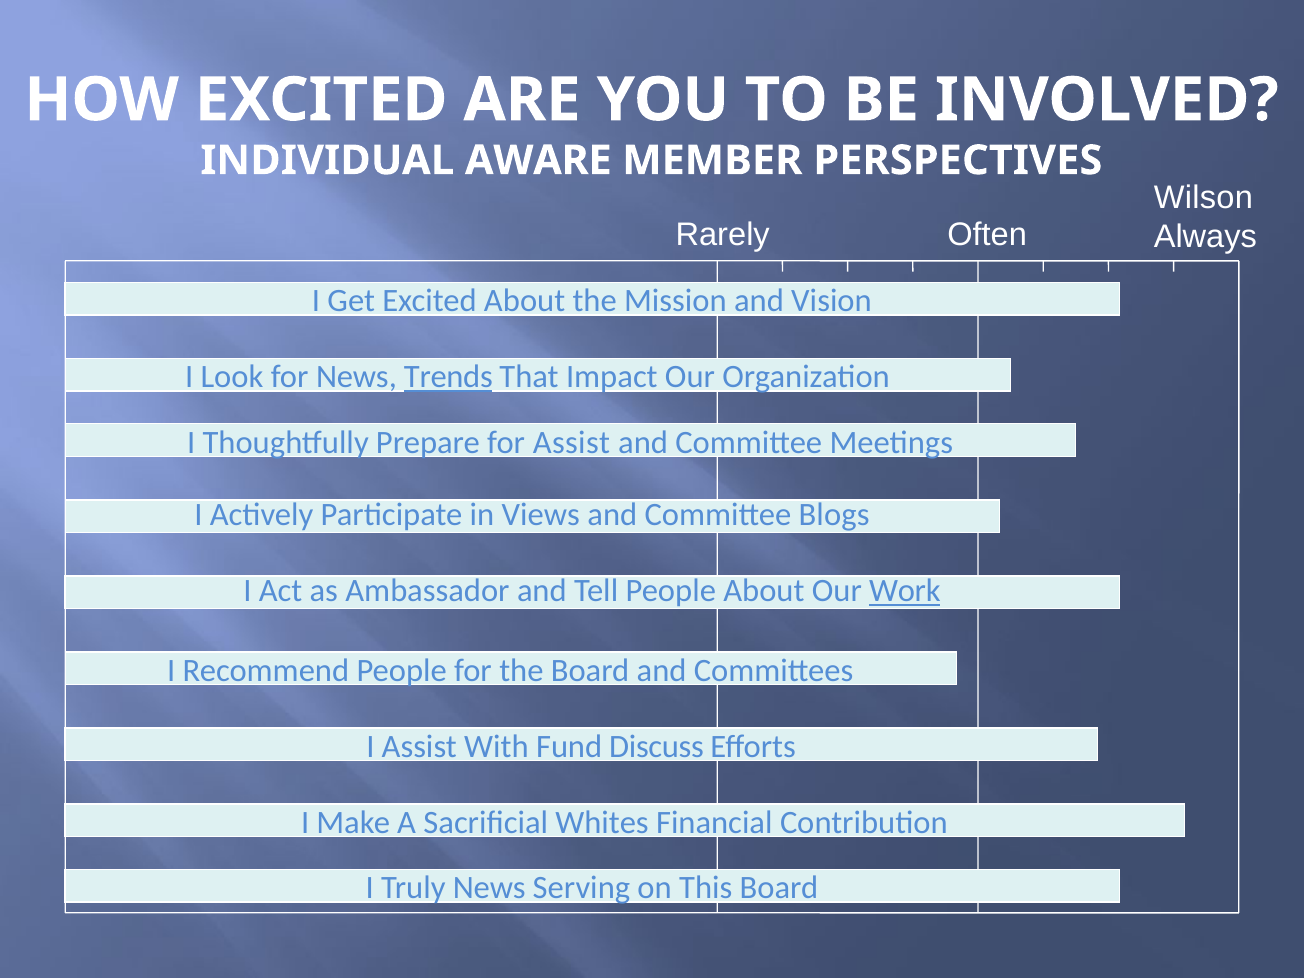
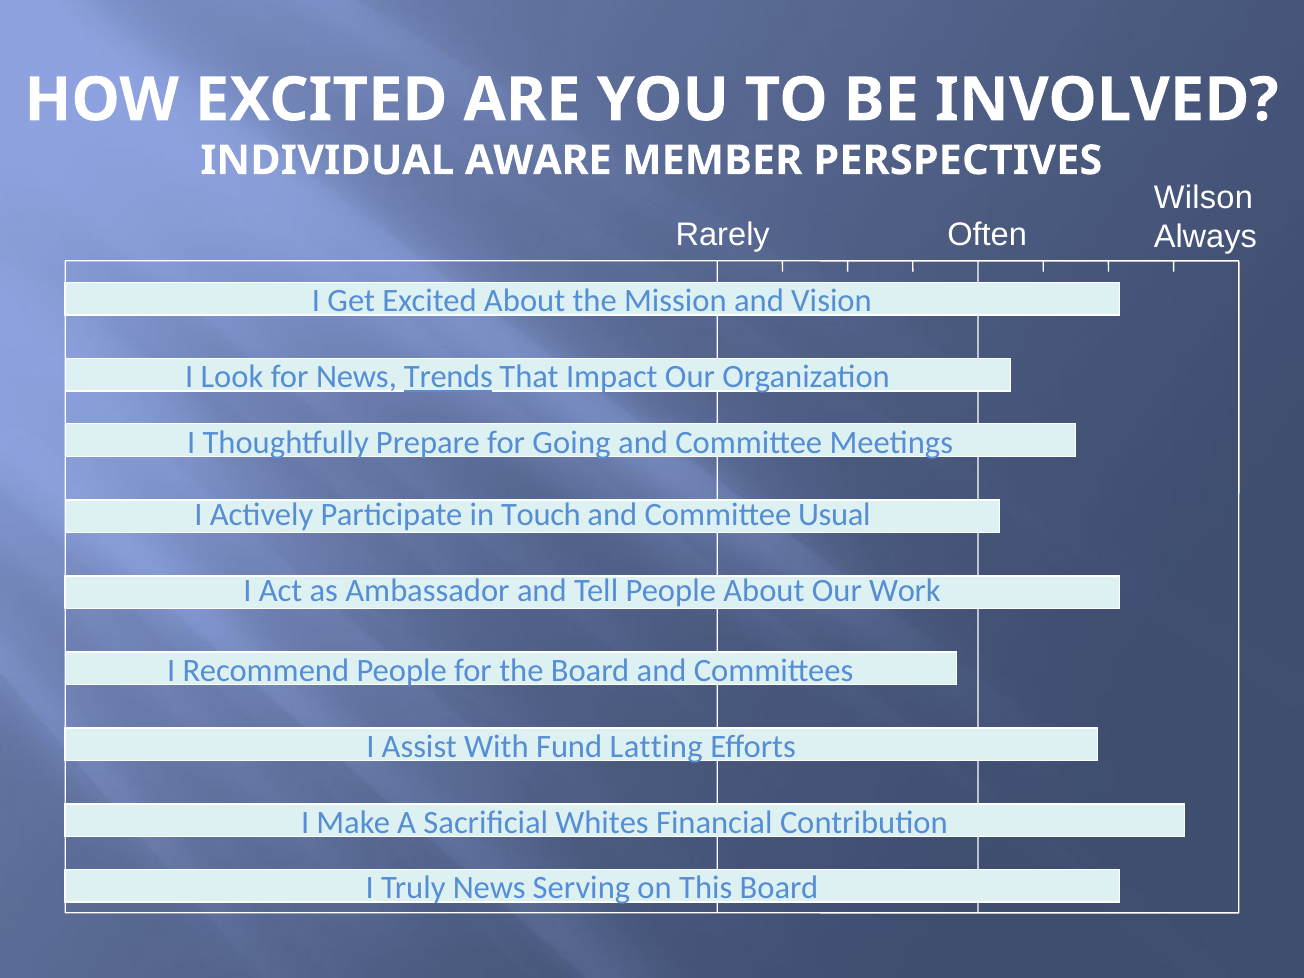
for Assist: Assist -> Going
Views: Views -> Touch
Blogs: Blogs -> Usual
Work underline: present -> none
Discuss: Discuss -> Latting
